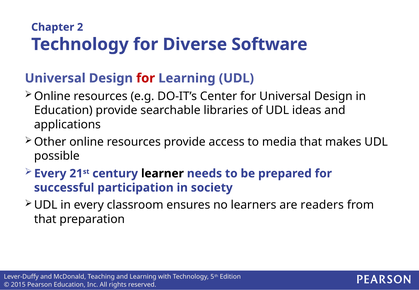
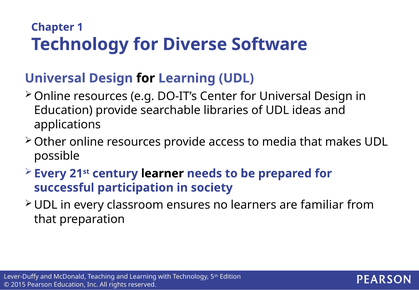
2: 2 -> 1
for at (146, 78) colour: red -> black
readers: readers -> familiar
